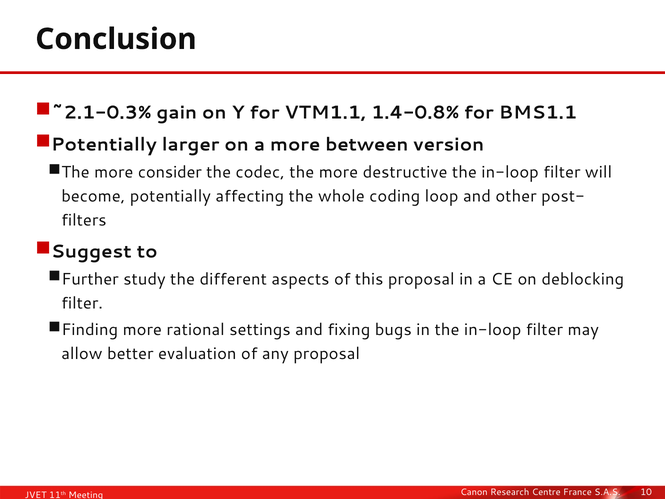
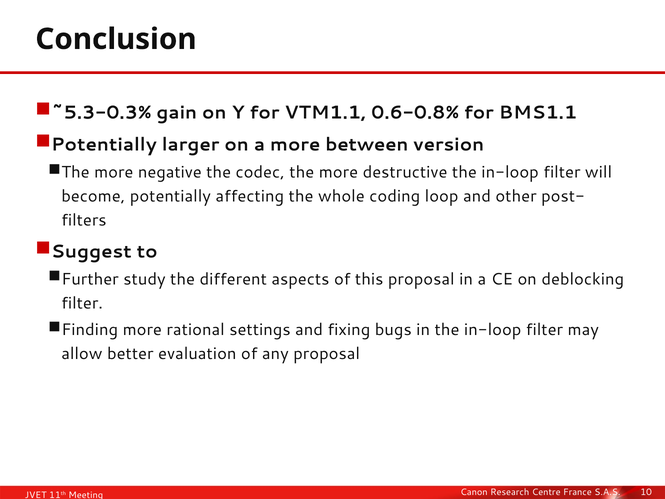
~2.1-0.3%: ~2.1-0.3% -> ~5.3-0.3%
1.4-0.8%: 1.4-0.8% -> 0.6-0.8%
consider: consider -> negative
